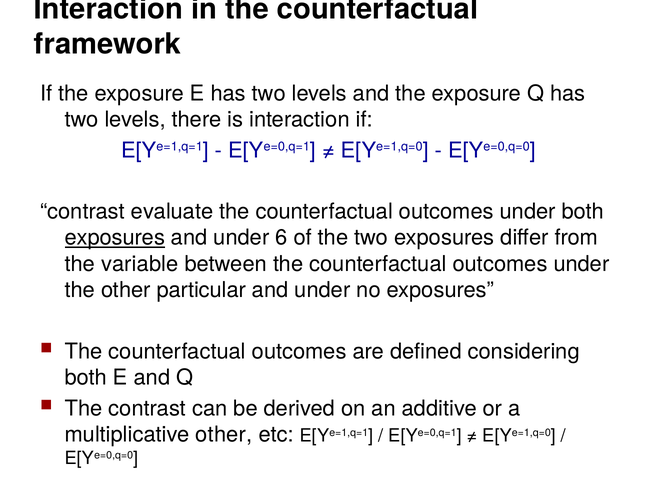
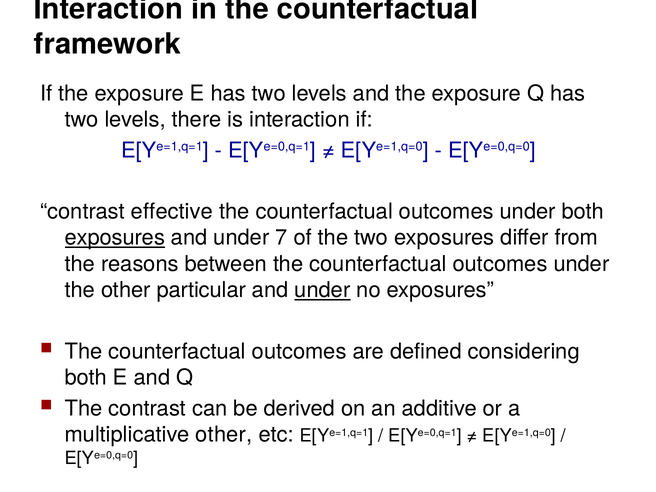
evaluate: evaluate -> effective
6: 6 -> 7
variable: variable -> reasons
under at (322, 290) underline: none -> present
